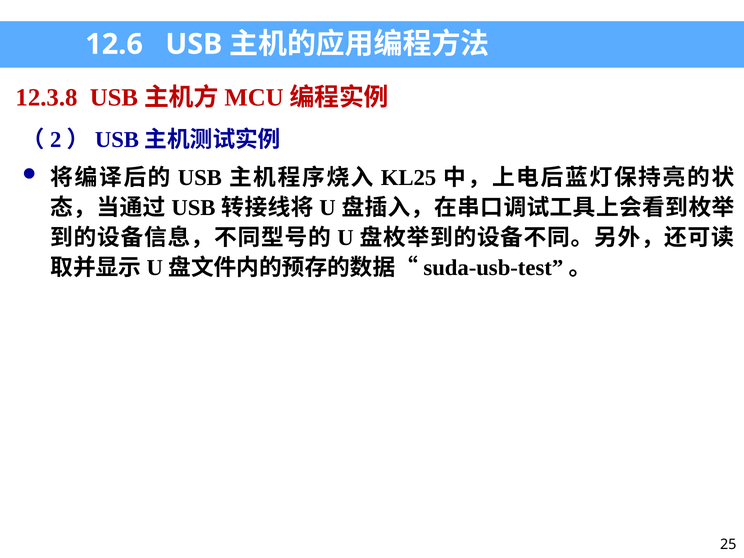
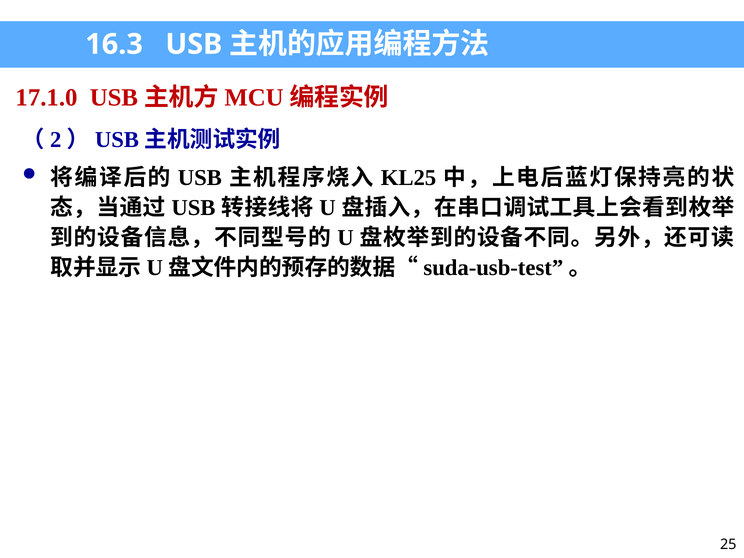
12.6: 12.6 -> 16.3
12.3.8: 12.3.8 -> 17.1.0
